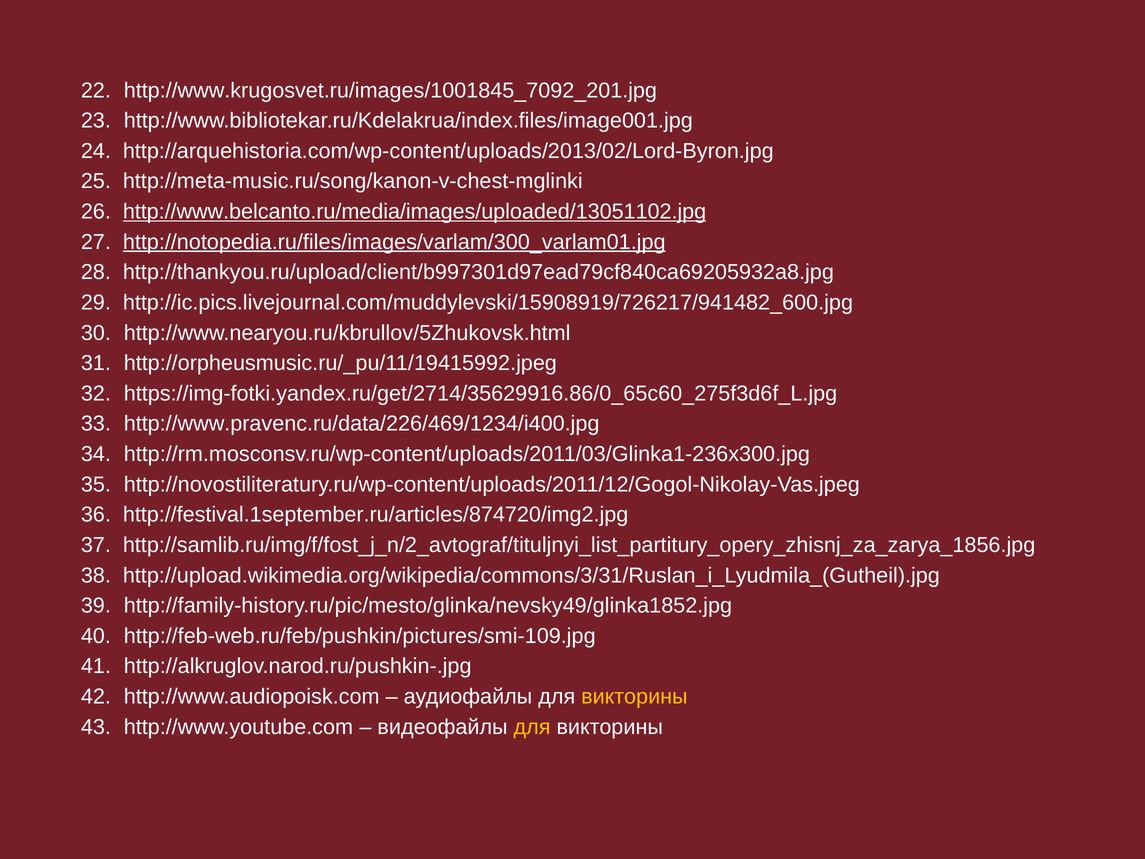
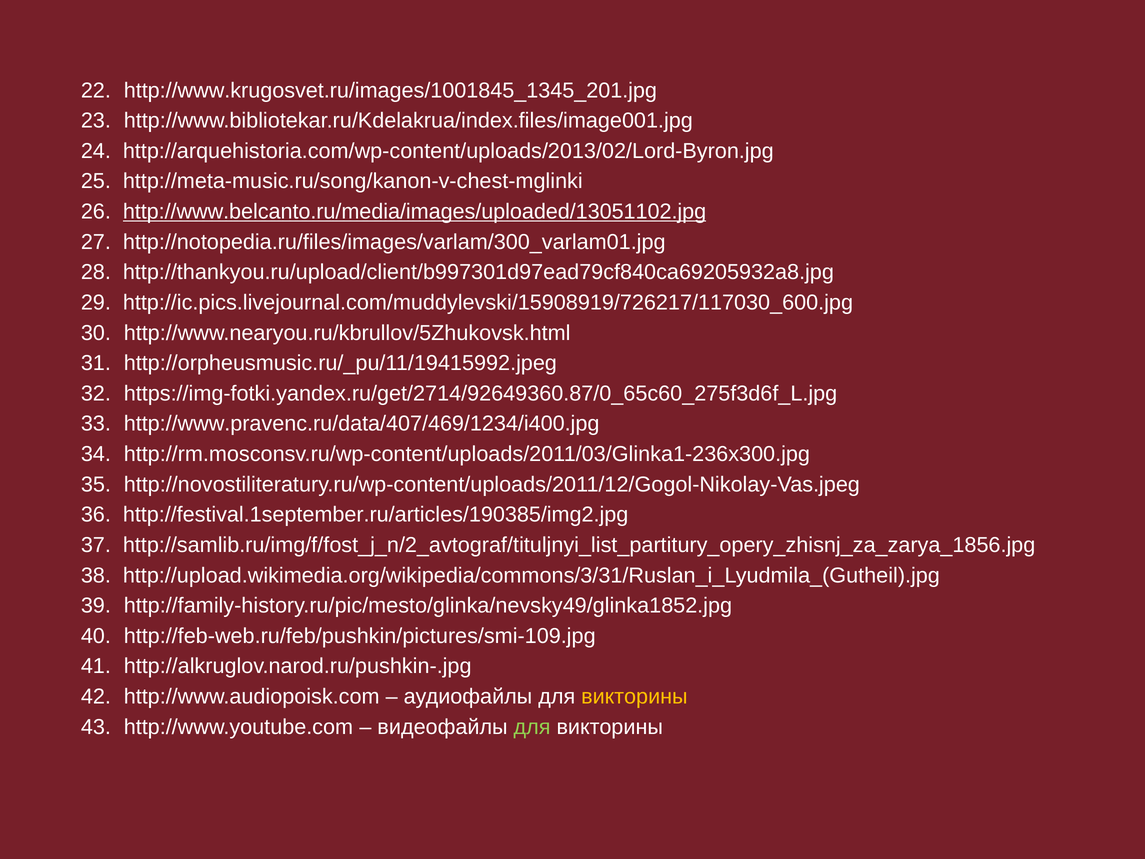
http://www.krugosvet.ru/images/1001845_7092_201.jpg: http://www.krugosvet.ru/images/1001845_7092_201.jpg -> http://www.krugosvet.ru/images/1001845_1345_201.jpg
http://notopedia.ru/files/images/varlam/300_varlam01.jpg underline: present -> none
http://ic.pics.livejournal.com/muddylevski/15908919/726217/941482_600.jpg: http://ic.pics.livejournal.com/muddylevski/15908919/726217/941482_600.jpg -> http://ic.pics.livejournal.com/muddylevski/15908919/726217/117030_600.jpg
https://img-fotki.yandex.ru/get/2714/35629916.86/0_65c60_275f3d6f_L.jpg: https://img-fotki.yandex.ru/get/2714/35629916.86/0_65c60_275f3d6f_L.jpg -> https://img-fotki.yandex.ru/get/2714/92649360.87/0_65c60_275f3d6f_L.jpg
http://www.pravenc.ru/data/226/469/1234/i400.jpg: http://www.pravenc.ru/data/226/469/1234/i400.jpg -> http://www.pravenc.ru/data/407/469/1234/i400.jpg
http://festival.1september.ru/articles/874720/img2.jpg: http://festival.1september.ru/articles/874720/img2.jpg -> http://festival.1september.ru/articles/190385/img2.jpg
для at (532, 727) colour: yellow -> light green
